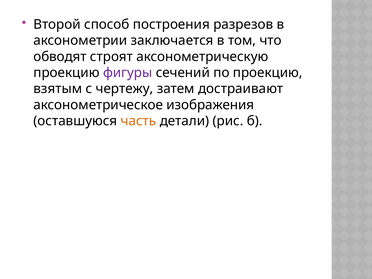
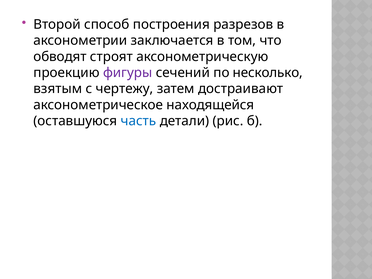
по проекцию: проекцию -> несколько
изображения: изображения -> находящейся
часть colour: orange -> blue
